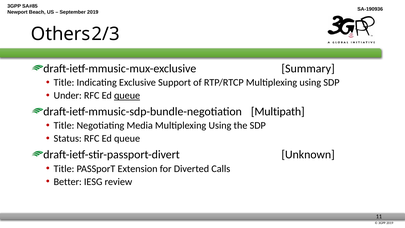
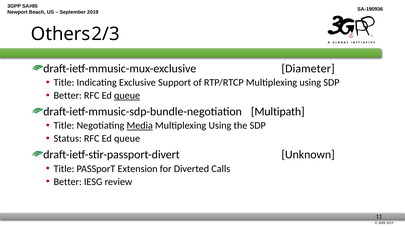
Summary: Summary -> Diameter
Under at (68, 95): Under -> Better
Media underline: none -> present
